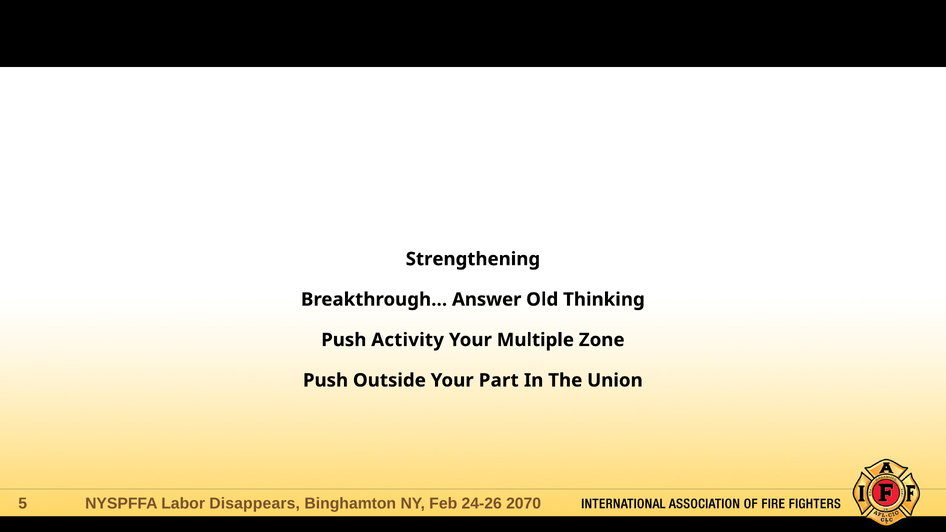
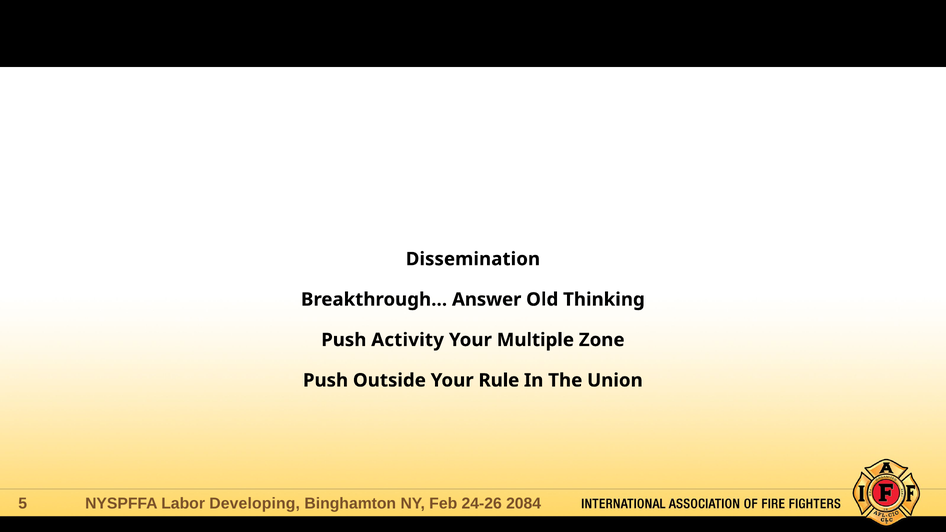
Strengthening: Strengthening -> Dissemination
Part: Part -> Rule
Disappears: Disappears -> Developing
2070: 2070 -> 2084
